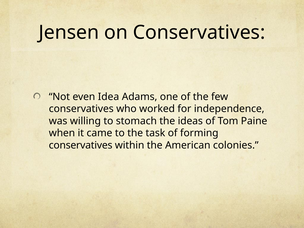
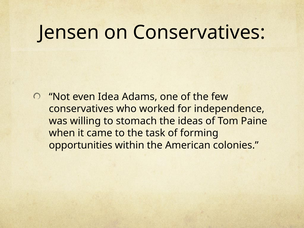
conservatives at (81, 145): conservatives -> opportunities
